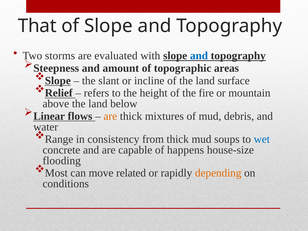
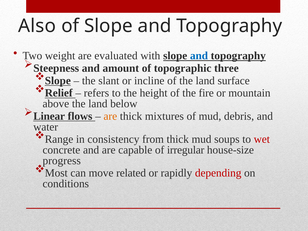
That: That -> Also
storms: storms -> weight
areas: areas -> three
wet colour: blue -> red
happens: happens -> irregular
flooding: flooding -> progress
depending colour: orange -> red
